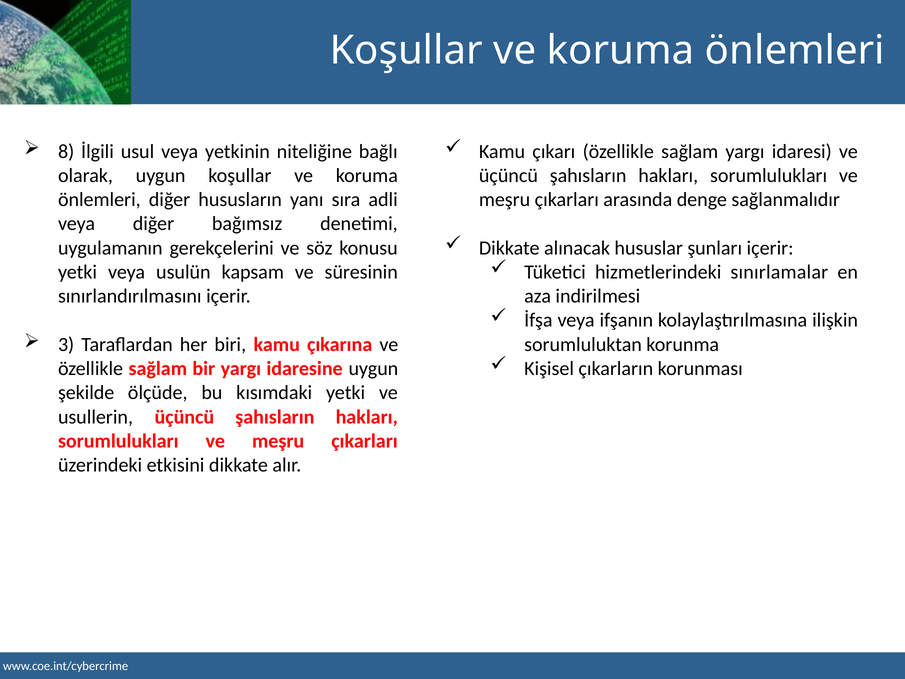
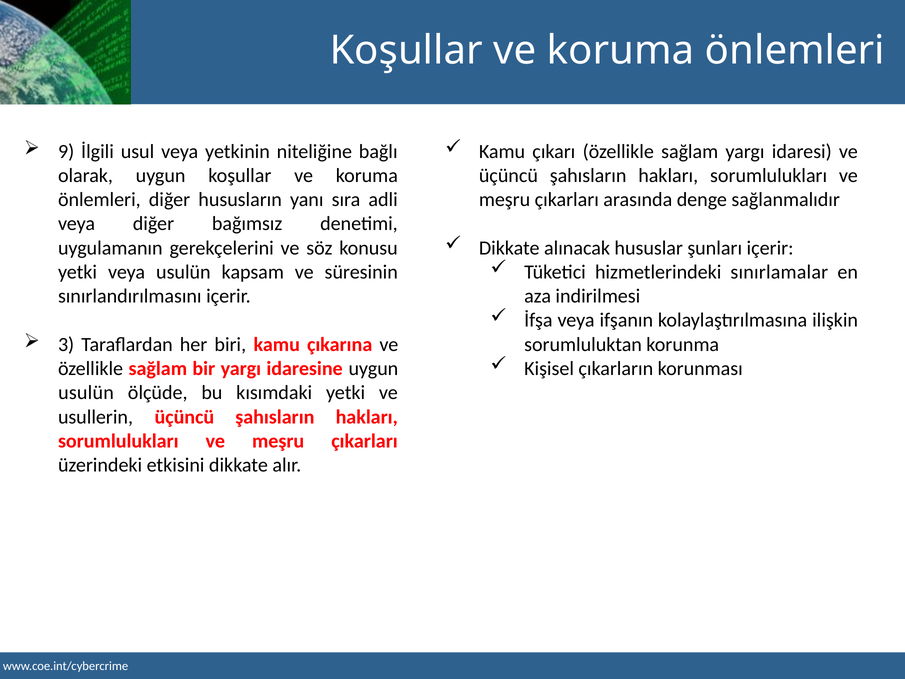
8: 8 -> 9
şekilde at (86, 393): şekilde -> usulün
